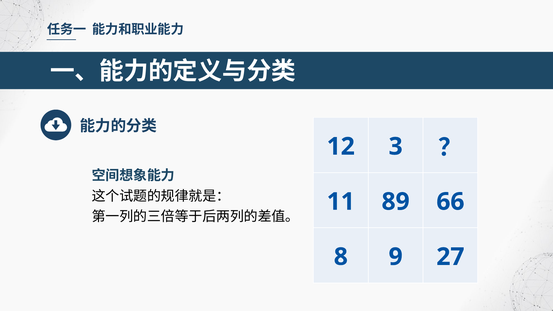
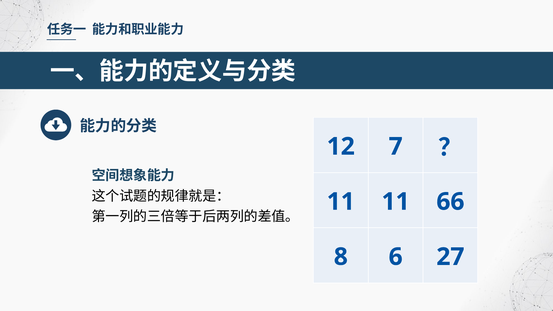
3: 3 -> 7
11 89: 89 -> 11
9: 9 -> 6
